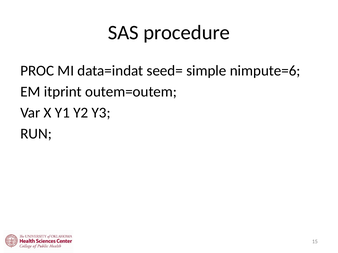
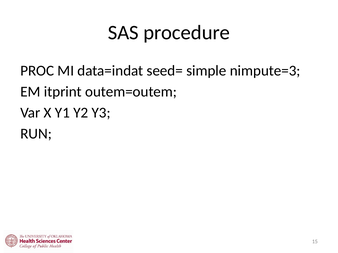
nimpute=6: nimpute=6 -> nimpute=3
